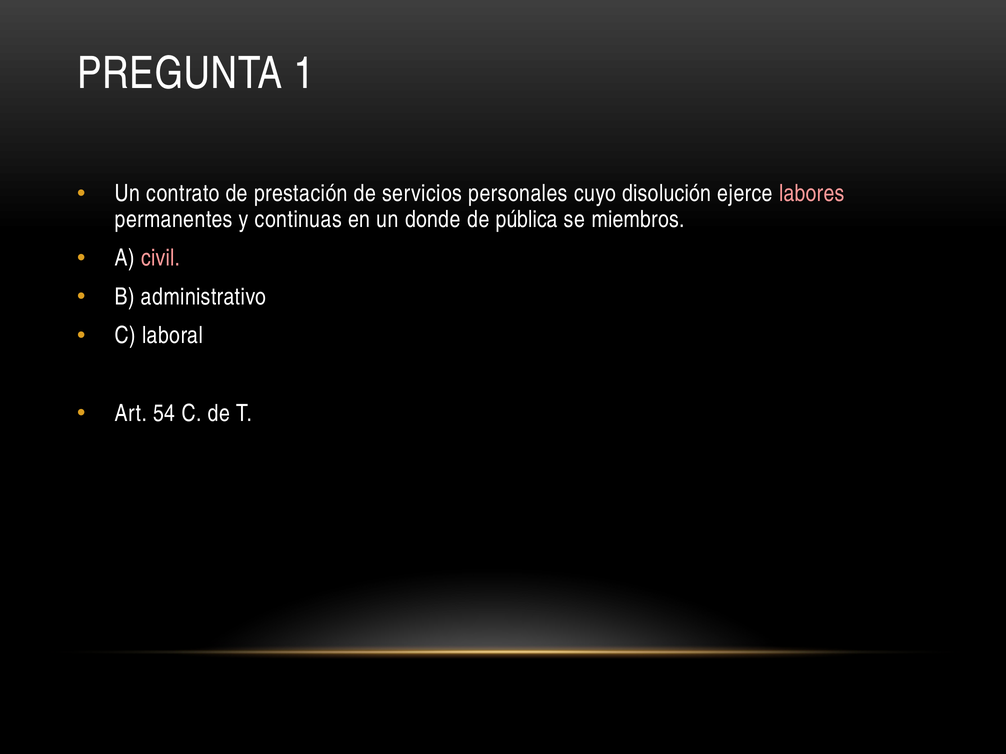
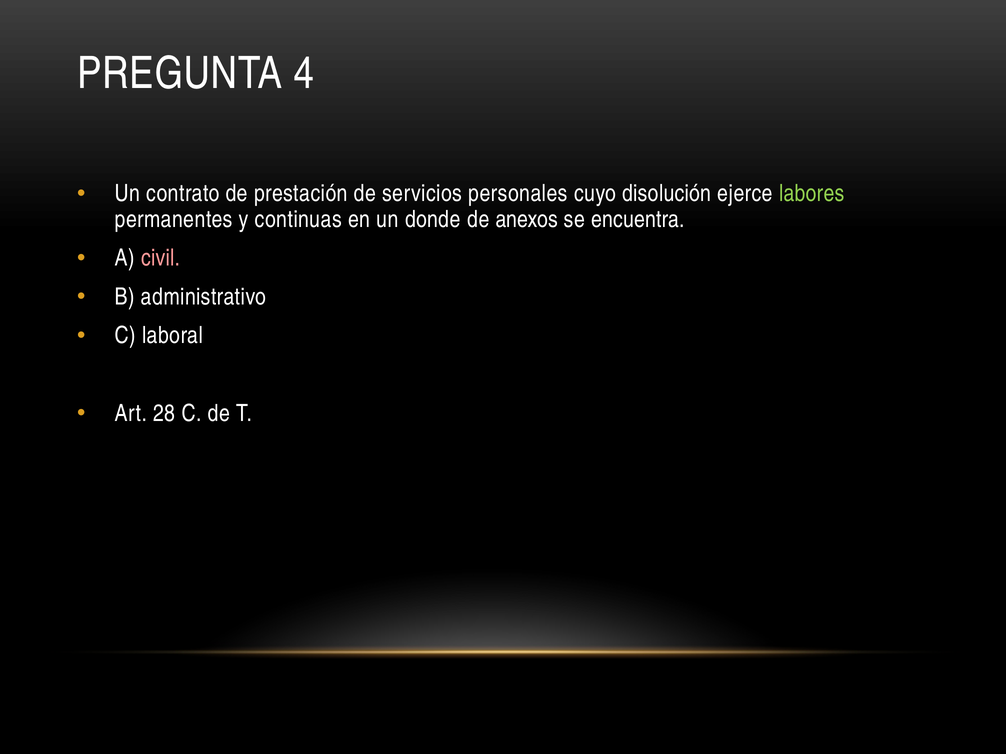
1: 1 -> 4
labores colour: pink -> light green
pública: pública -> anexos
miembros: miembros -> encuentra
54: 54 -> 28
